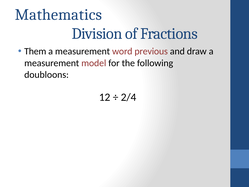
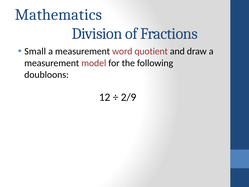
Them: Them -> Small
previous: previous -> quotient
2/4: 2/4 -> 2/9
